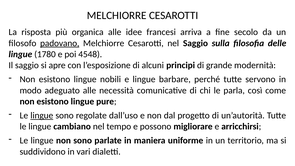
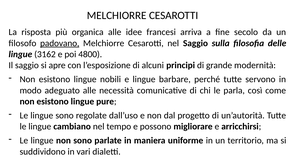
1780: 1780 -> 3162
4548: 4548 -> 4800
lingue at (42, 115) underline: present -> none
